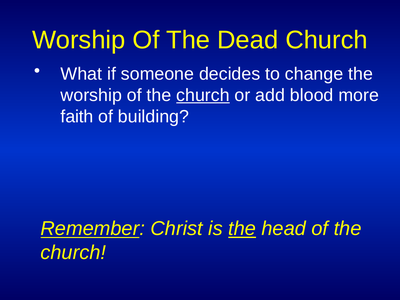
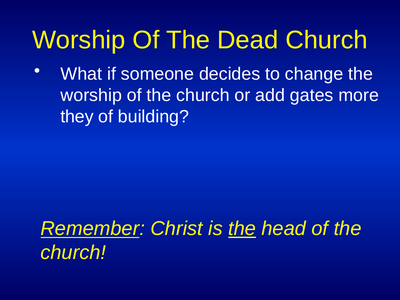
church at (203, 95) underline: present -> none
blood: blood -> gates
faith: faith -> they
